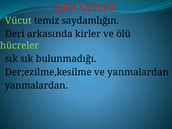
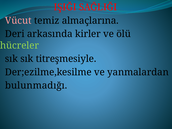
Vücut colour: light green -> pink
saydamlığın: saydamlığın -> almaçlarına
bulunmadığı: bulunmadığı -> titreşmesiyle
yanmalardan at (36, 86): yanmalardan -> bulunmadığı
